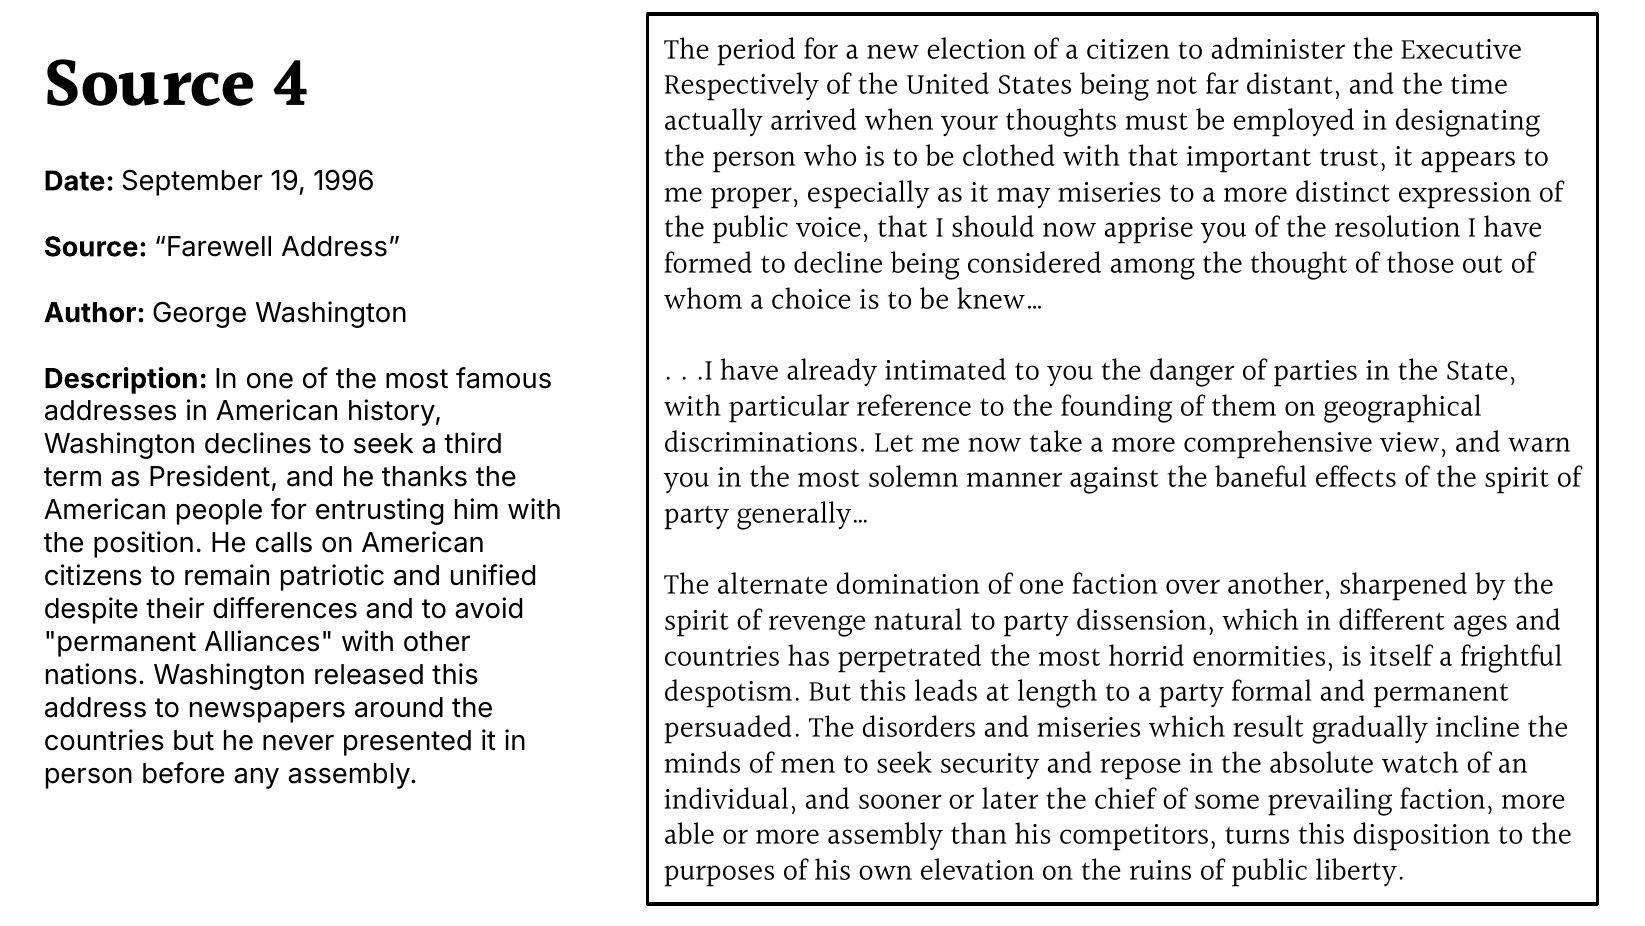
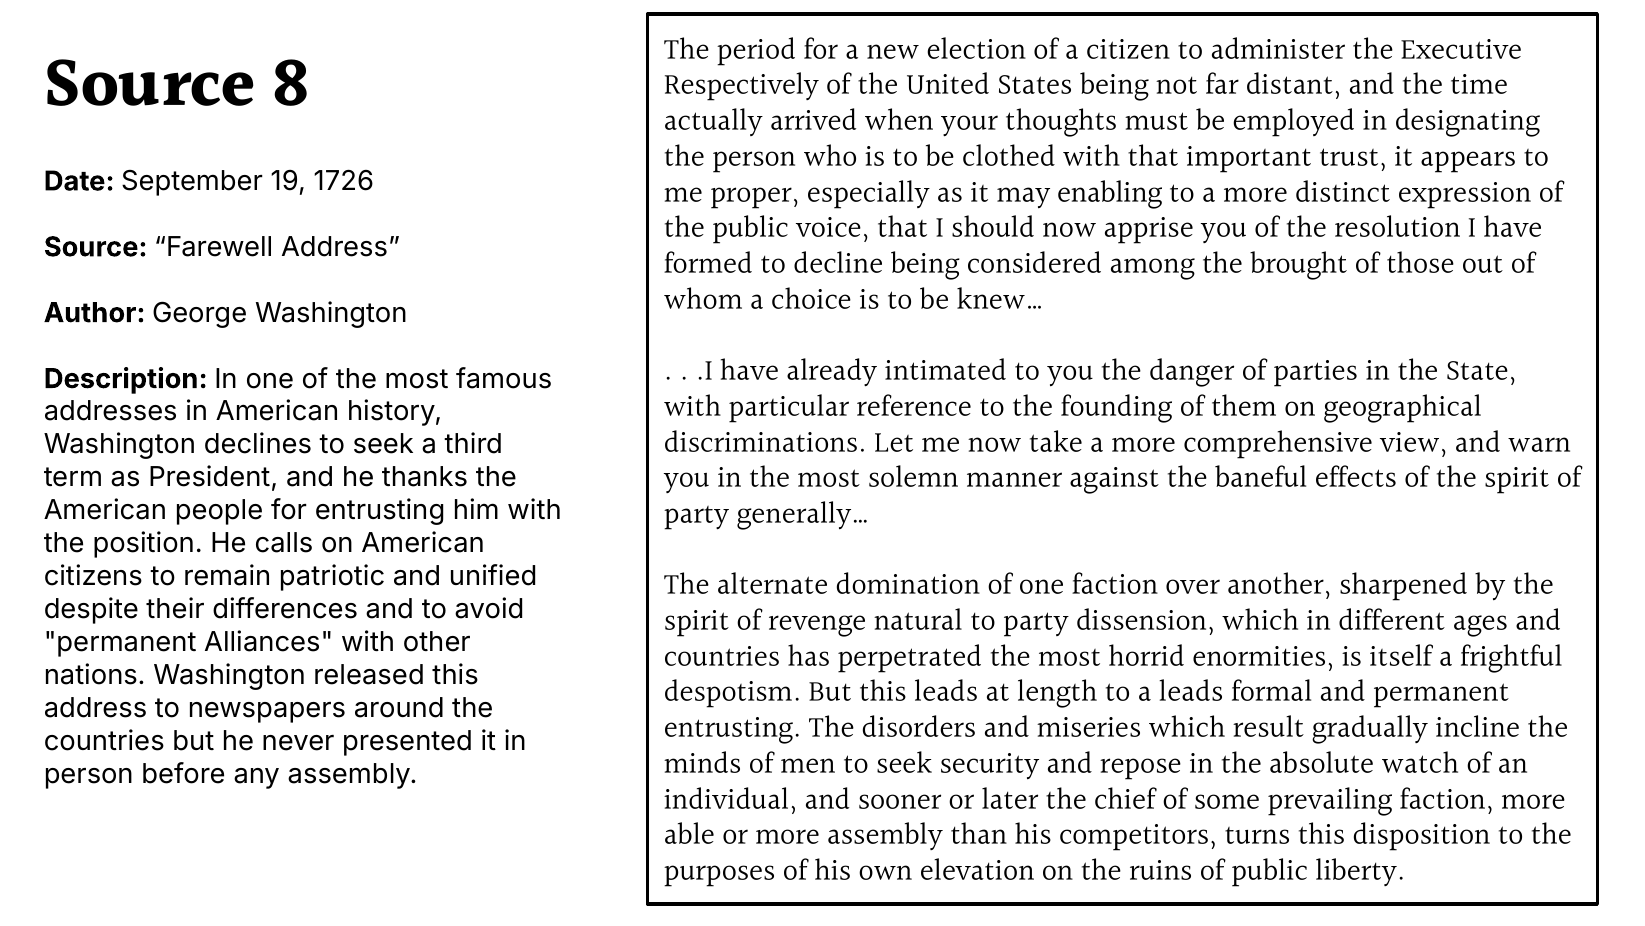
4: 4 -> 8
1996: 1996 -> 1726
may miseries: miseries -> enabling
thought: thought -> brought
a party: party -> leads
persuaded at (733, 728): persuaded -> entrusting
